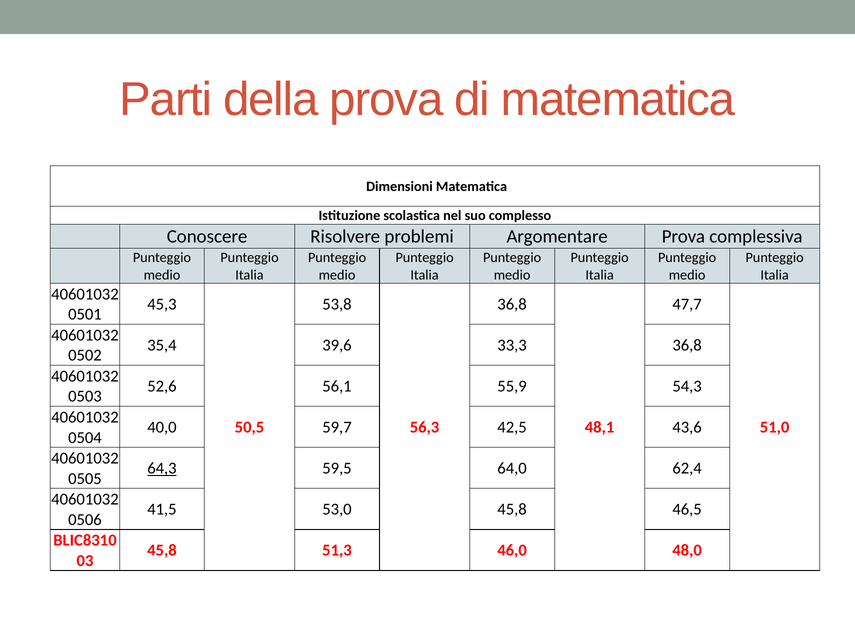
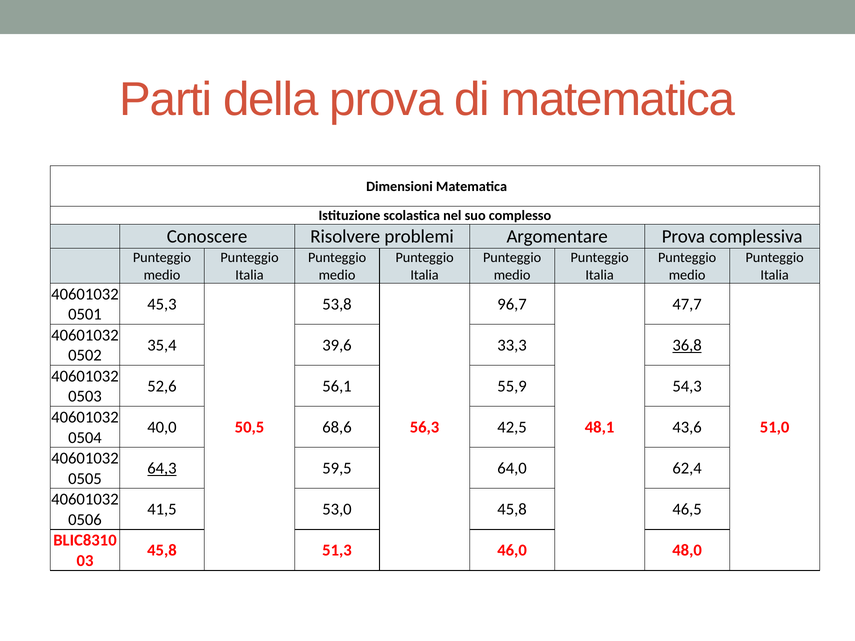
36,8 at (512, 305): 36,8 -> 96,7
36,8 at (687, 346) underline: none -> present
59,7: 59,7 -> 68,6
